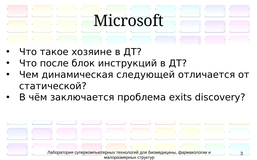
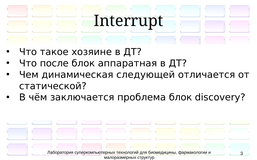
Microsoft: Microsoft -> Interrupt
инструкций: инструкций -> аппаратная
проблема exits: exits -> блок
